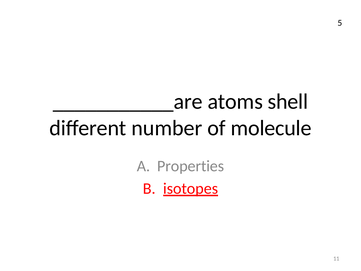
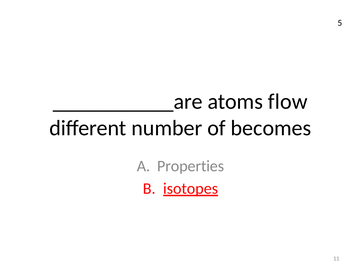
shell: shell -> flow
molecule: molecule -> becomes
